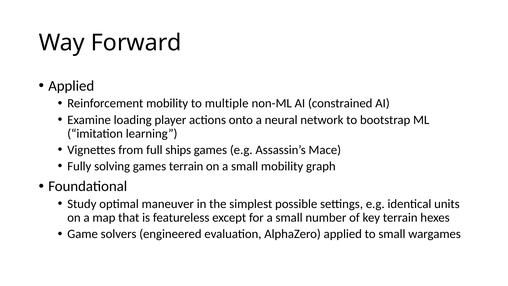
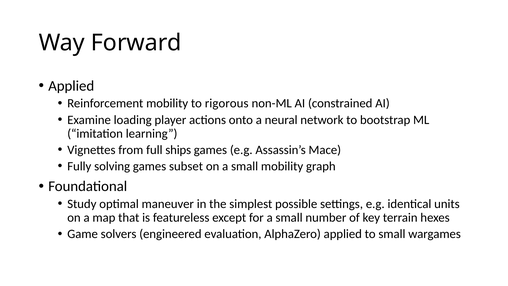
multiple: multiple -> rigorous
games terrain: terrain -> subset
